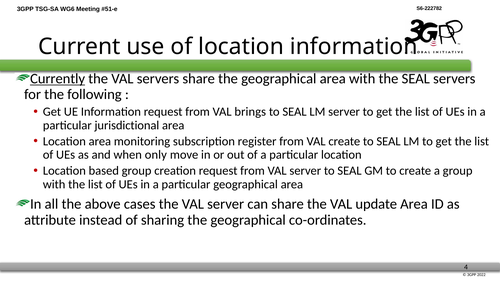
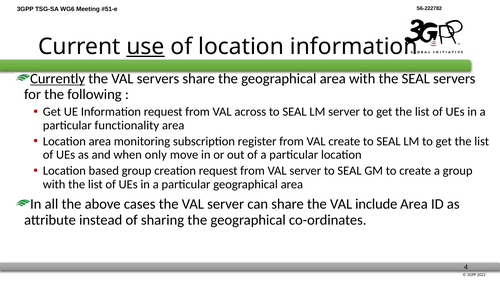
use underline: none -> present
brings: brings -> across
jurisdictional: jurisdictional -> functionality
update: update -> include
